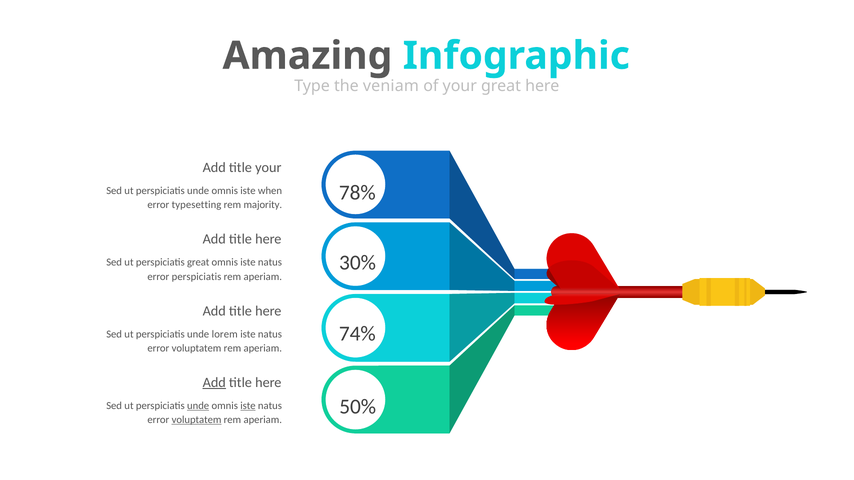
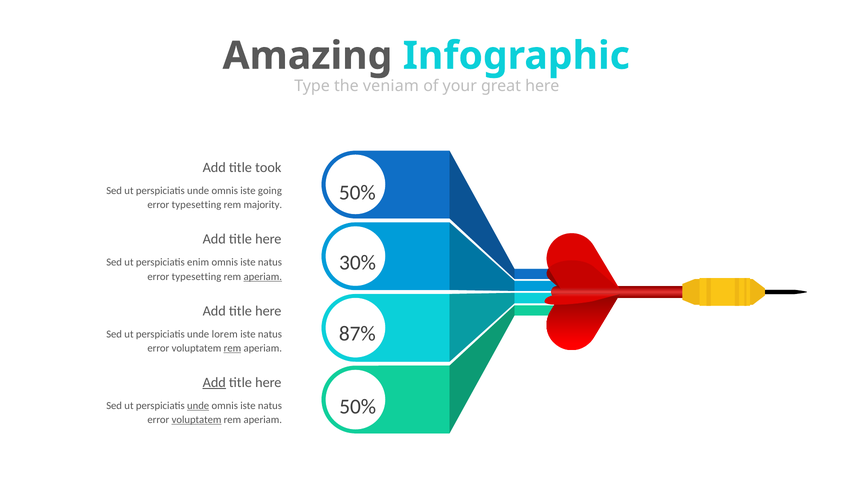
title your: your -> took
78% at (357, 193): 78% -> 50%
when: when -> going
perspiciatis great: great -> enim
perspiciatis at (197, 277): perspiciatis -> typesetting
aperiam at (263, 277) underline: none -> present
74%: 74% -> 87%
rem at (232, 348) underline: none -> present
iste at (248, 406) underline: present -> none
